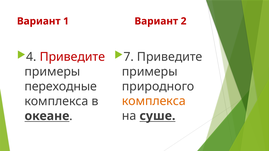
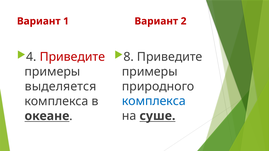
7: 7 -> 8
переходные: переходные -> выделяется
комплекса at (154, 101) colour: orange -> blue
